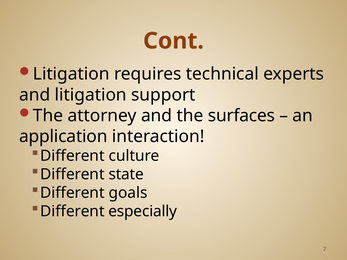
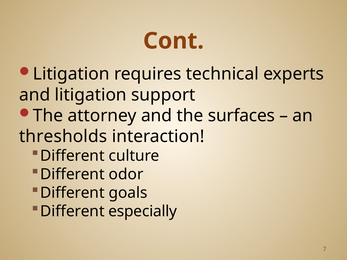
application: application -> thresholds
state: state -> odor
